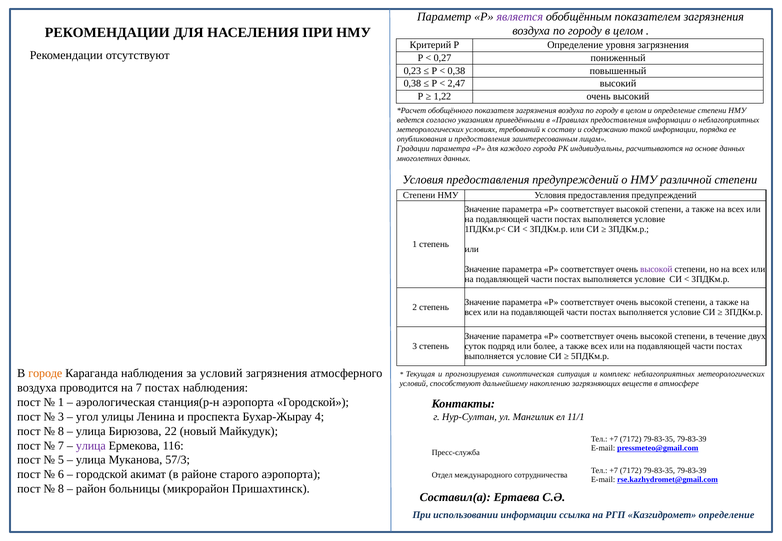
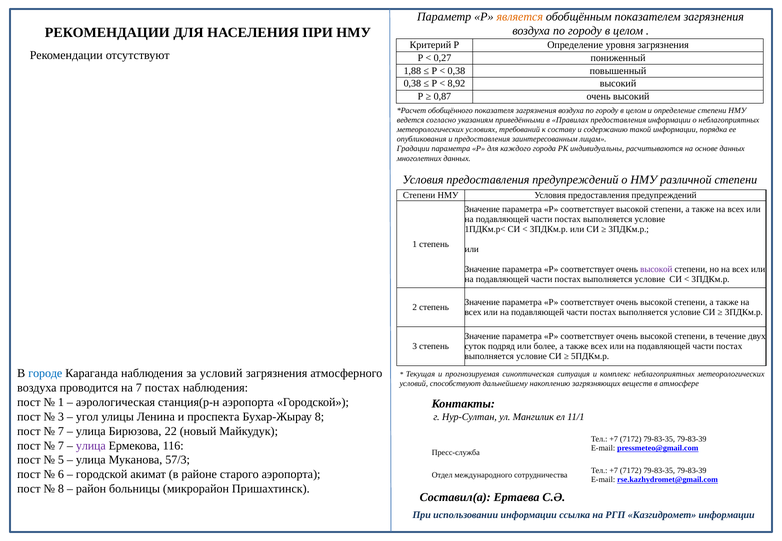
является colour: purple -> orange
0,23: 0,23 -> 1,88
2,47: 2,47 -> 8,92
1,22: 1,22 -> 0,87
городе colour: orange -> blue
Бухар-Жырау 4: 4 -> 8
8 at (61, 431): 8 -> 7
Казгидромет определение: определение -> информации
